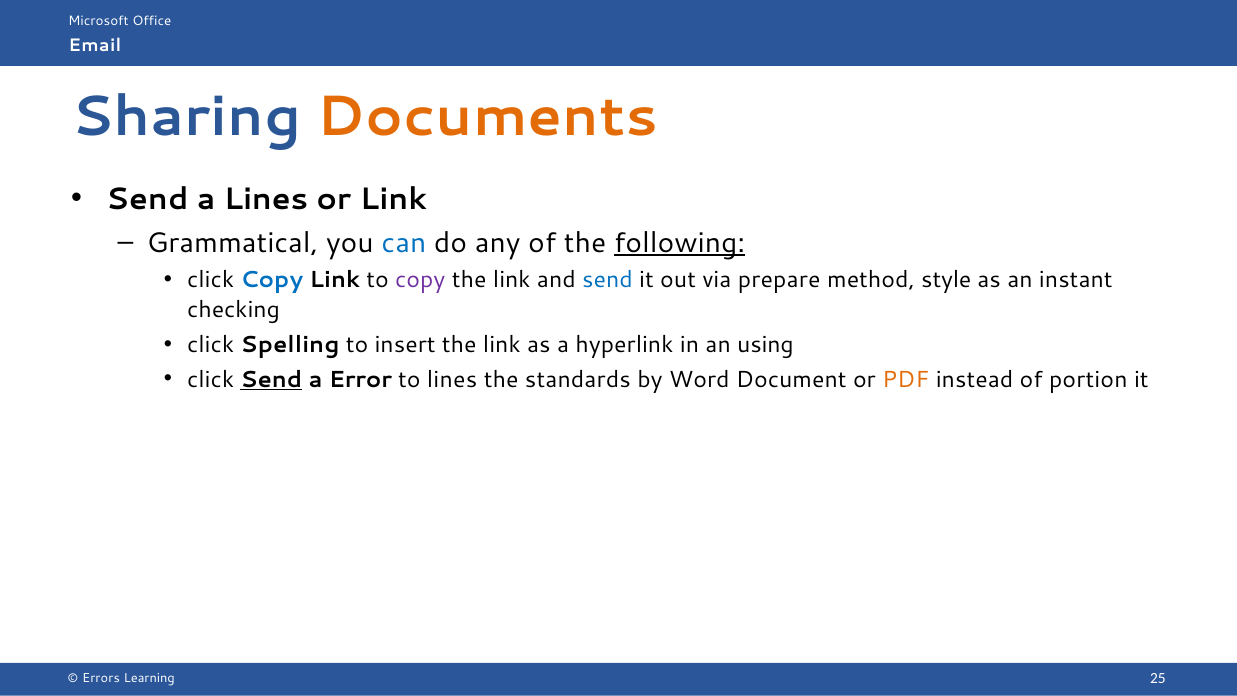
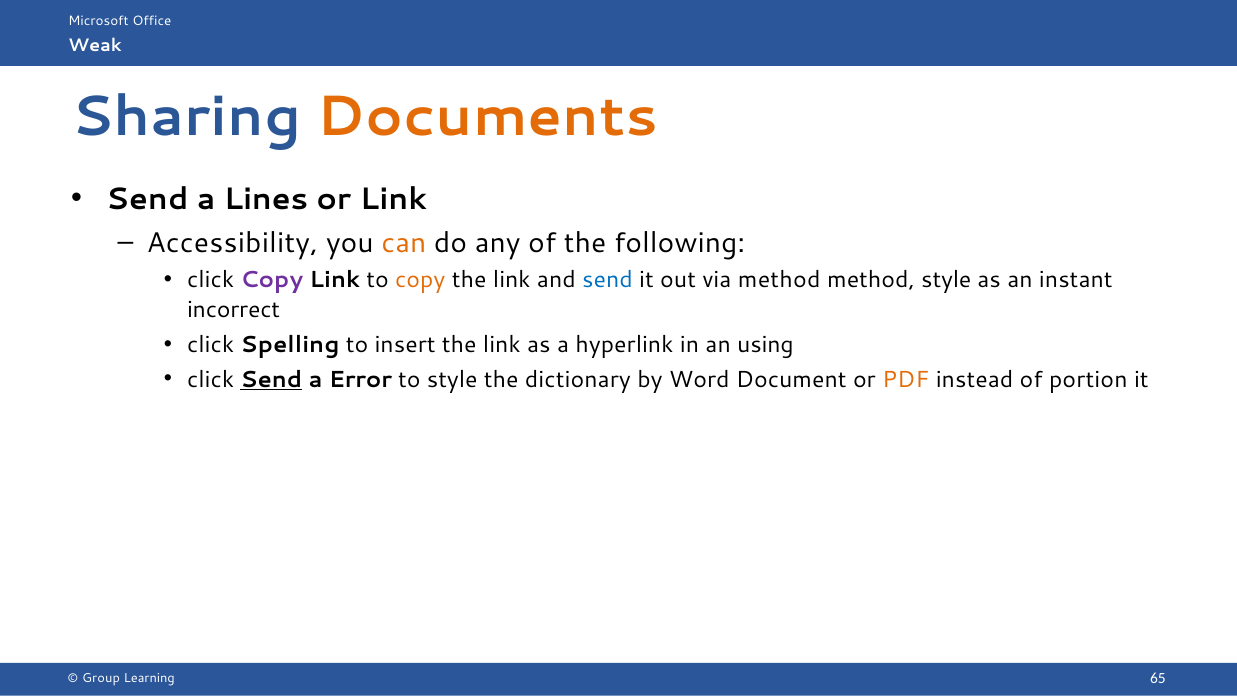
Email: Email -> Weak
Grammatical: Grammatical -> Accessibility
can colour: blue -> orange
following underline: present -> none
Copy at (272, 280) colour: blue -> purple
copy at (420, 280) colour: purple -> orange
via prepare: prepare -> method
checking: checking -> incorrect
to lines: lines -> style
standards: standards -> dictionary
Errors: Errors -> Group
25: 25 -> 65
